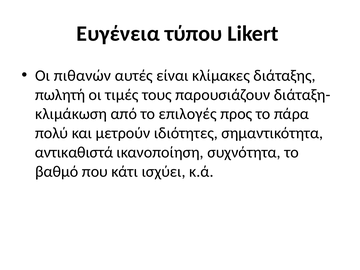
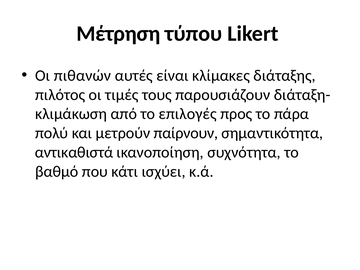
Ευγένεια: Ευγένεια -> Μέτρηση
πωλητή: πωλητή -> πιλότος
ιδιότητες: ιδιότητες -> παίρνουν
